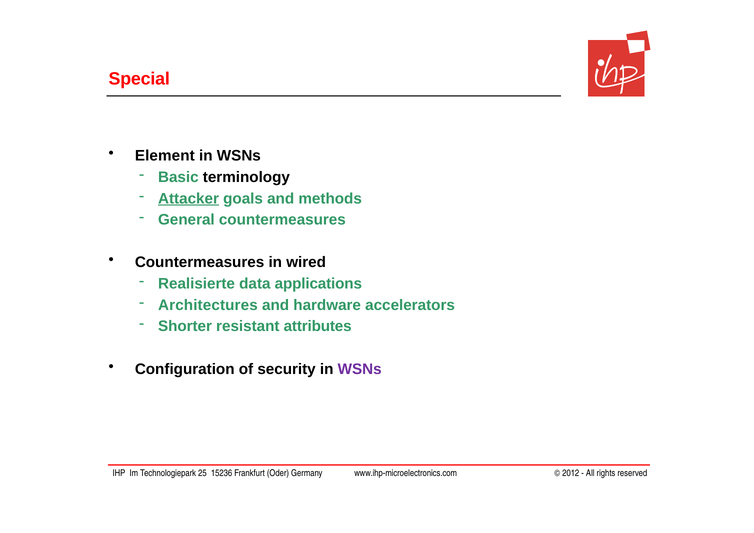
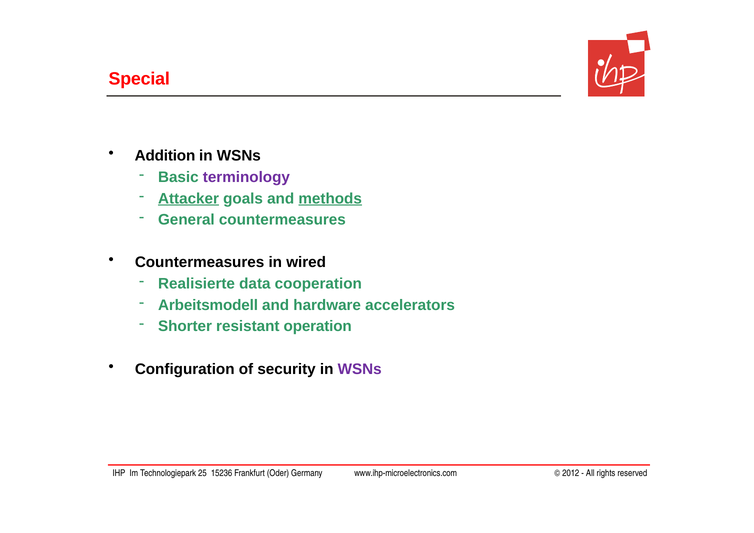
Element: Element -> Addition
terminology colour: black -> purple
methods underline: none -> present
applications: applications -> cooperation
Architectures: Architectures -> Arbeitsmodell
attributes: attributes -> operation
